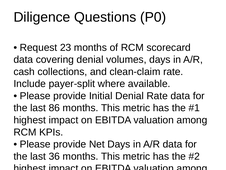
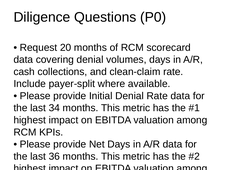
23: 23 -> 20
86: 86 -> 34
